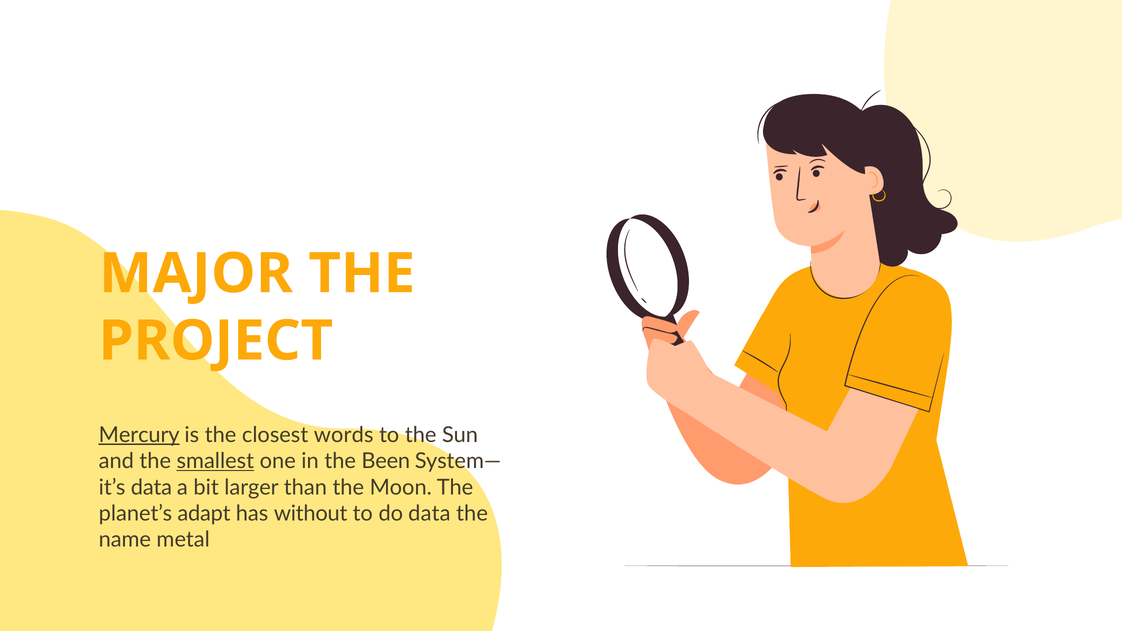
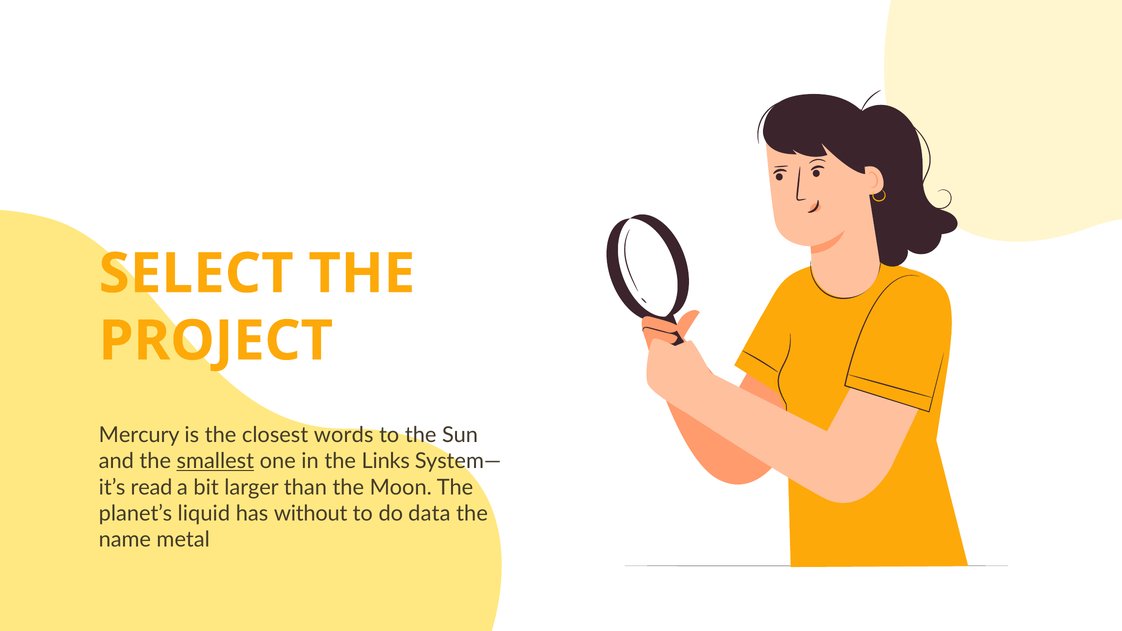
MAJOR: MAJOR -> SELECT
Mercury underline: present -> none
Been: Been -> Links
data at (151, 487): data -> read
adapt: adapt -> liquid
